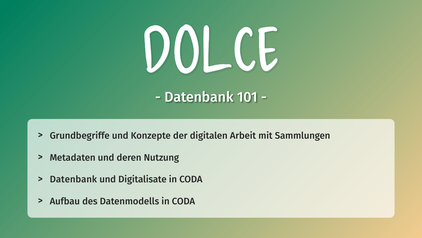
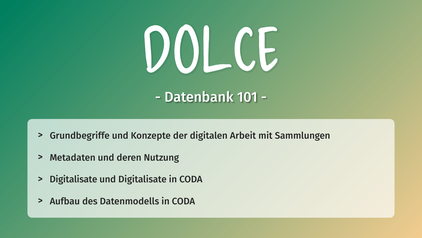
Datenbank at (73, 179): Datenbank -> Digitalisate
